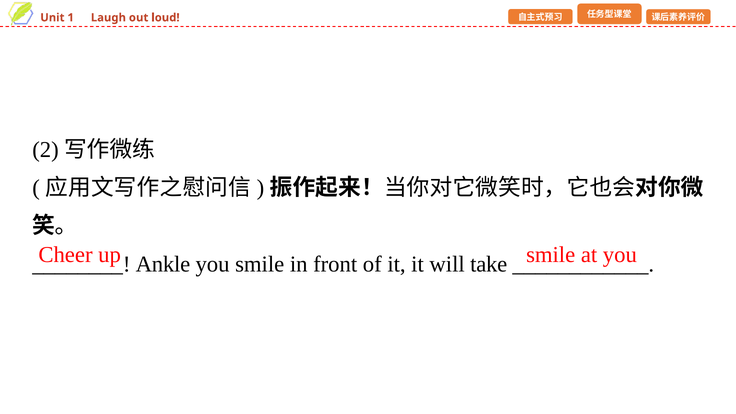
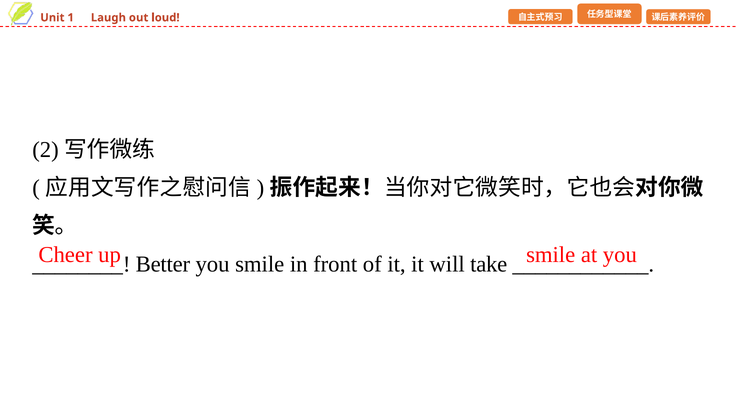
Ankle: Ankle -> Better
